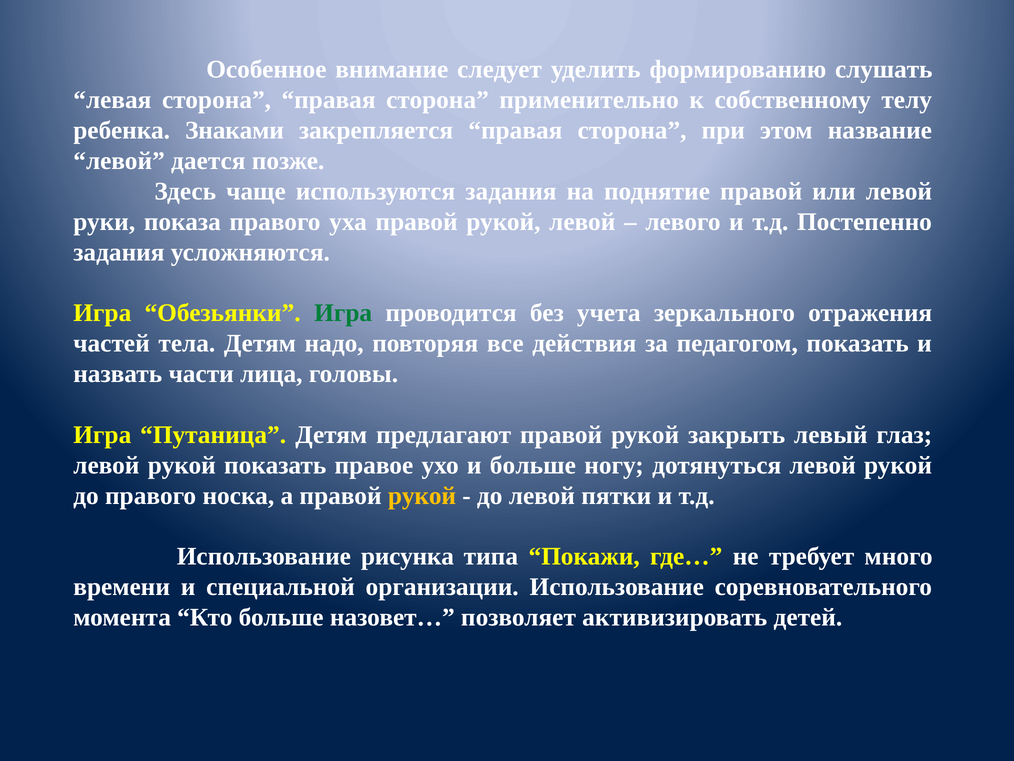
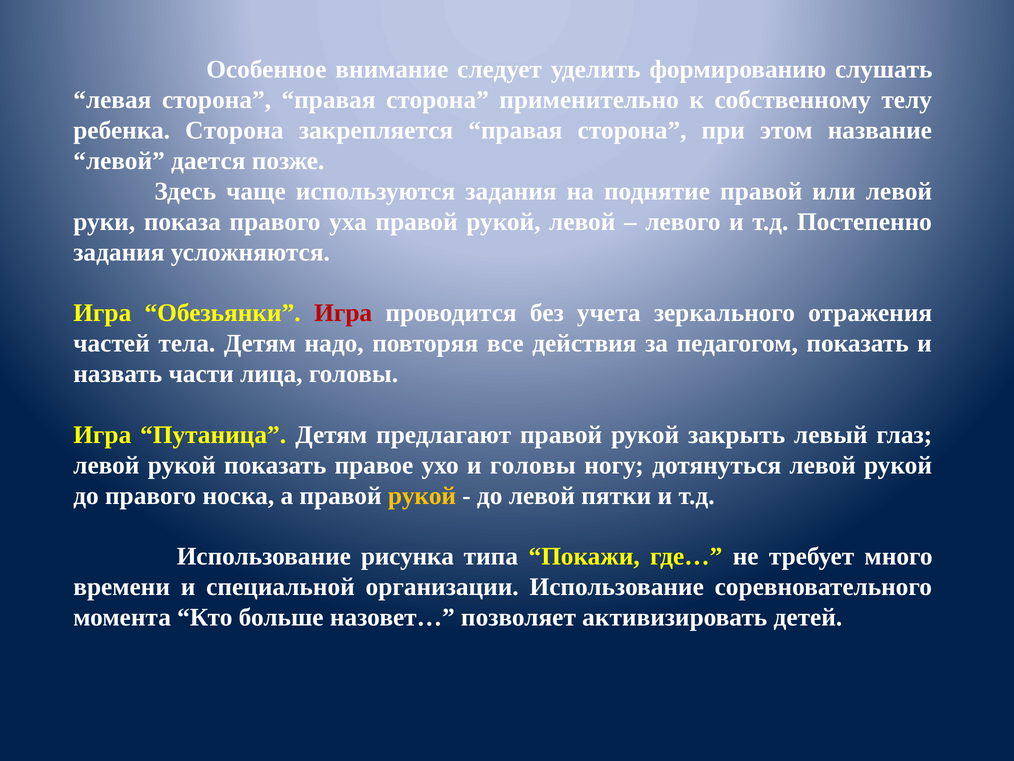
ребенка Знаками: Знаками -> Сторона
Игра at (343, 313) colour: green -> red
и больше: больше -> головы
